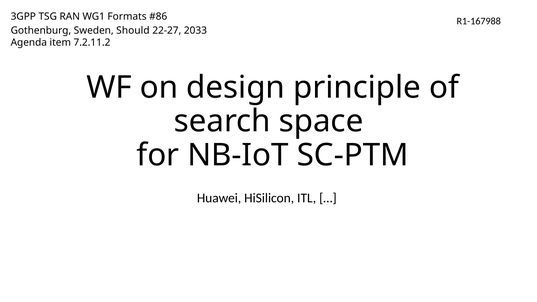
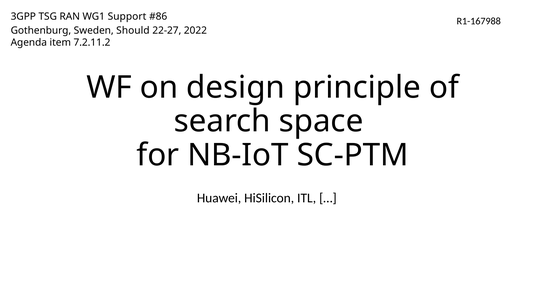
Formats: Formats -> Support
2033: 2033 -> 2022
